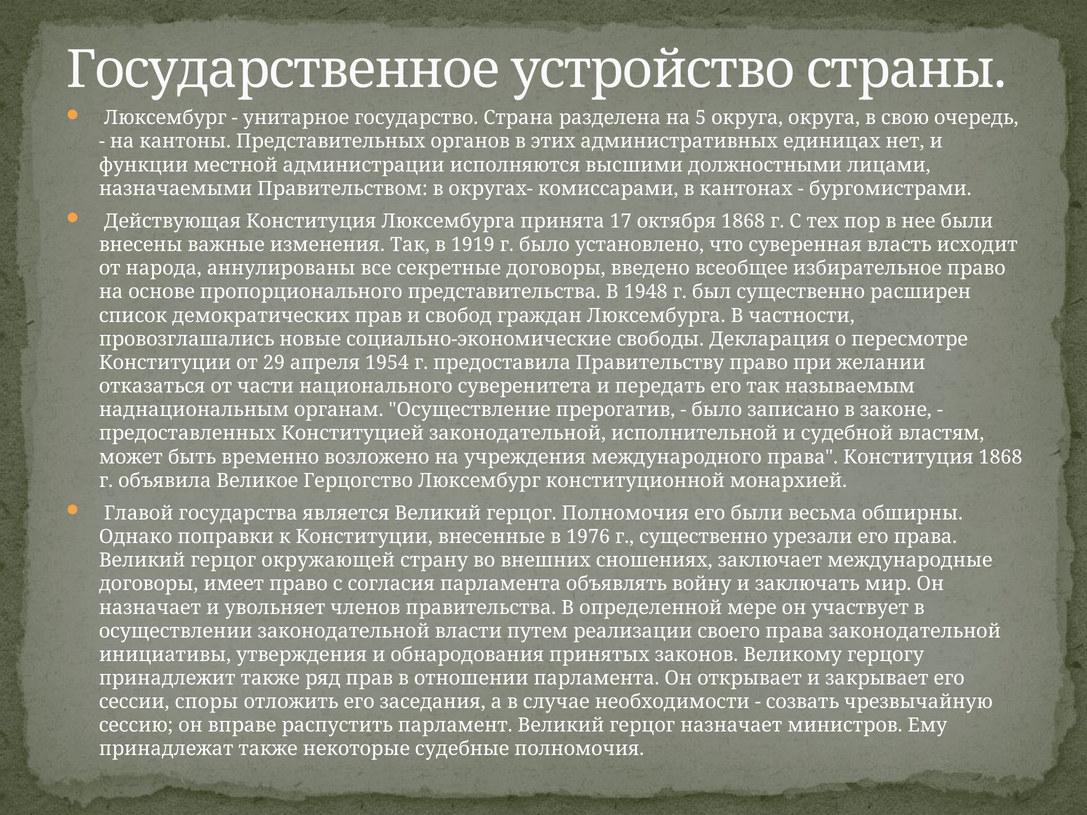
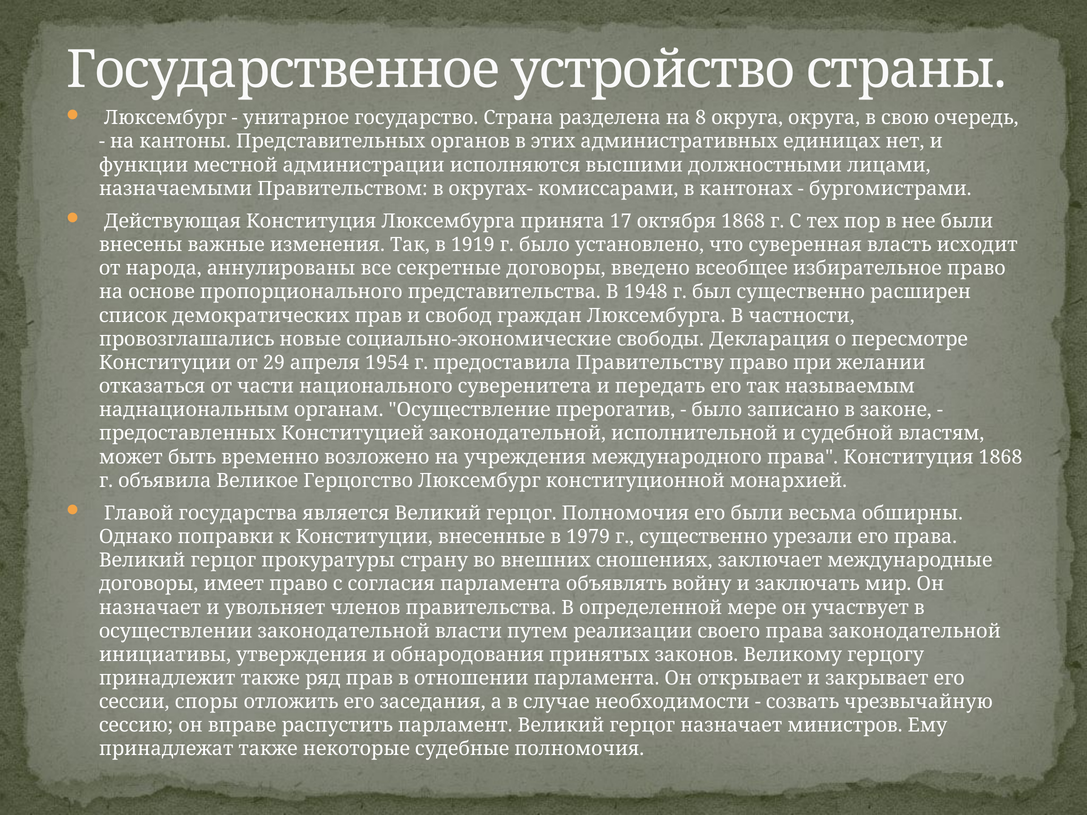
5: 5 -> 8
1976: 1976 -> 1979
окружающей: окружающей -> прокуратуры
